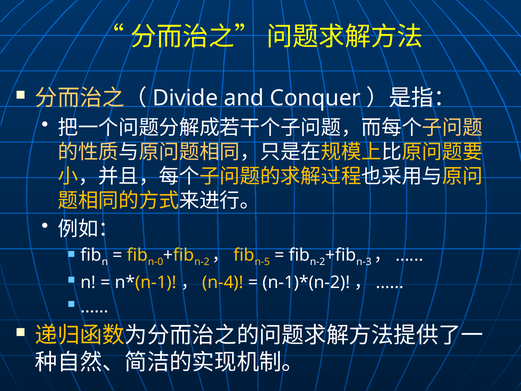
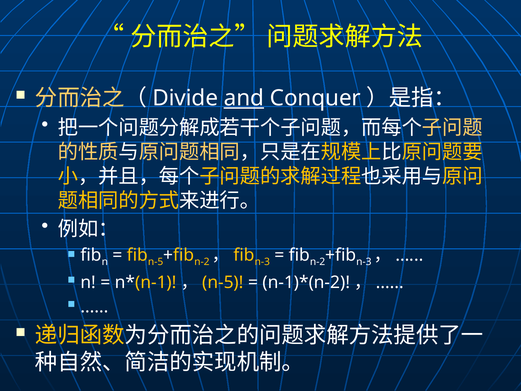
and underline: none -> present
n-0 at (156, 262): n-0 -> n-5
n-5 at (262, 262): n-5 -> n-3
n-4 at (223, 282): n-4 -> n-5
